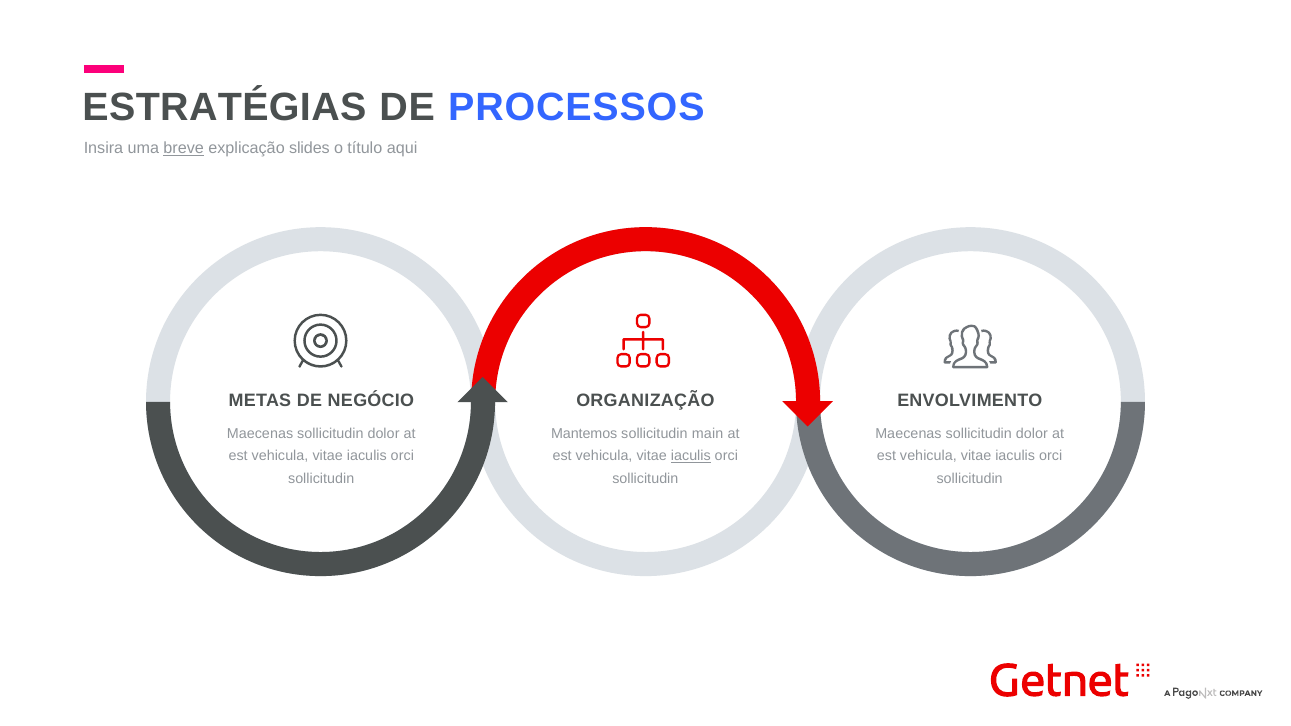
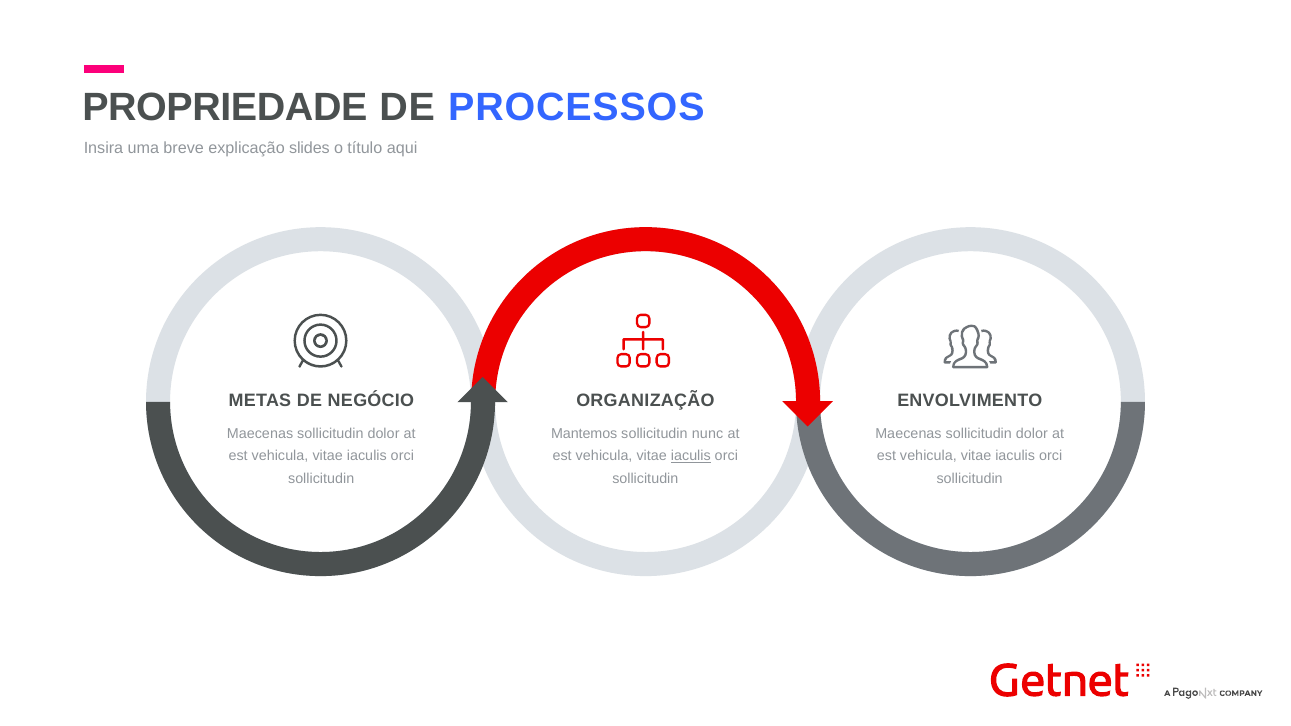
ESTRATÉGIAS: ESTRATÉGIAS -> PROPRIEDADE
breve underline: present -> none
main: main -> nunc
